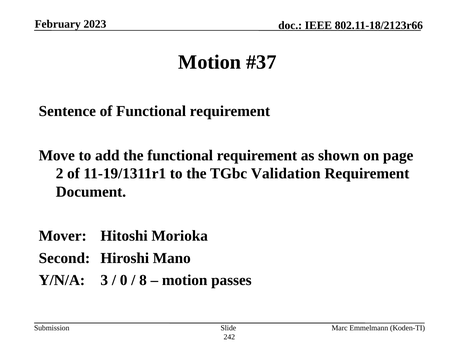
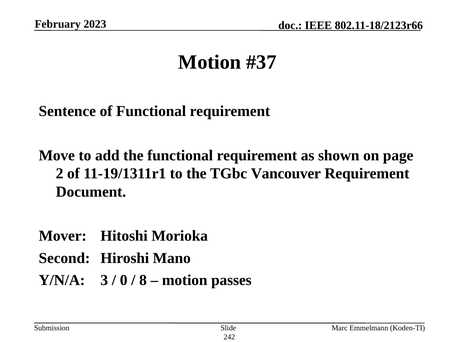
Validation: Validation -> Vancouver
